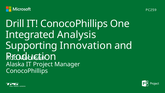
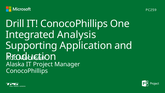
Innovation: Innovation -> Application
